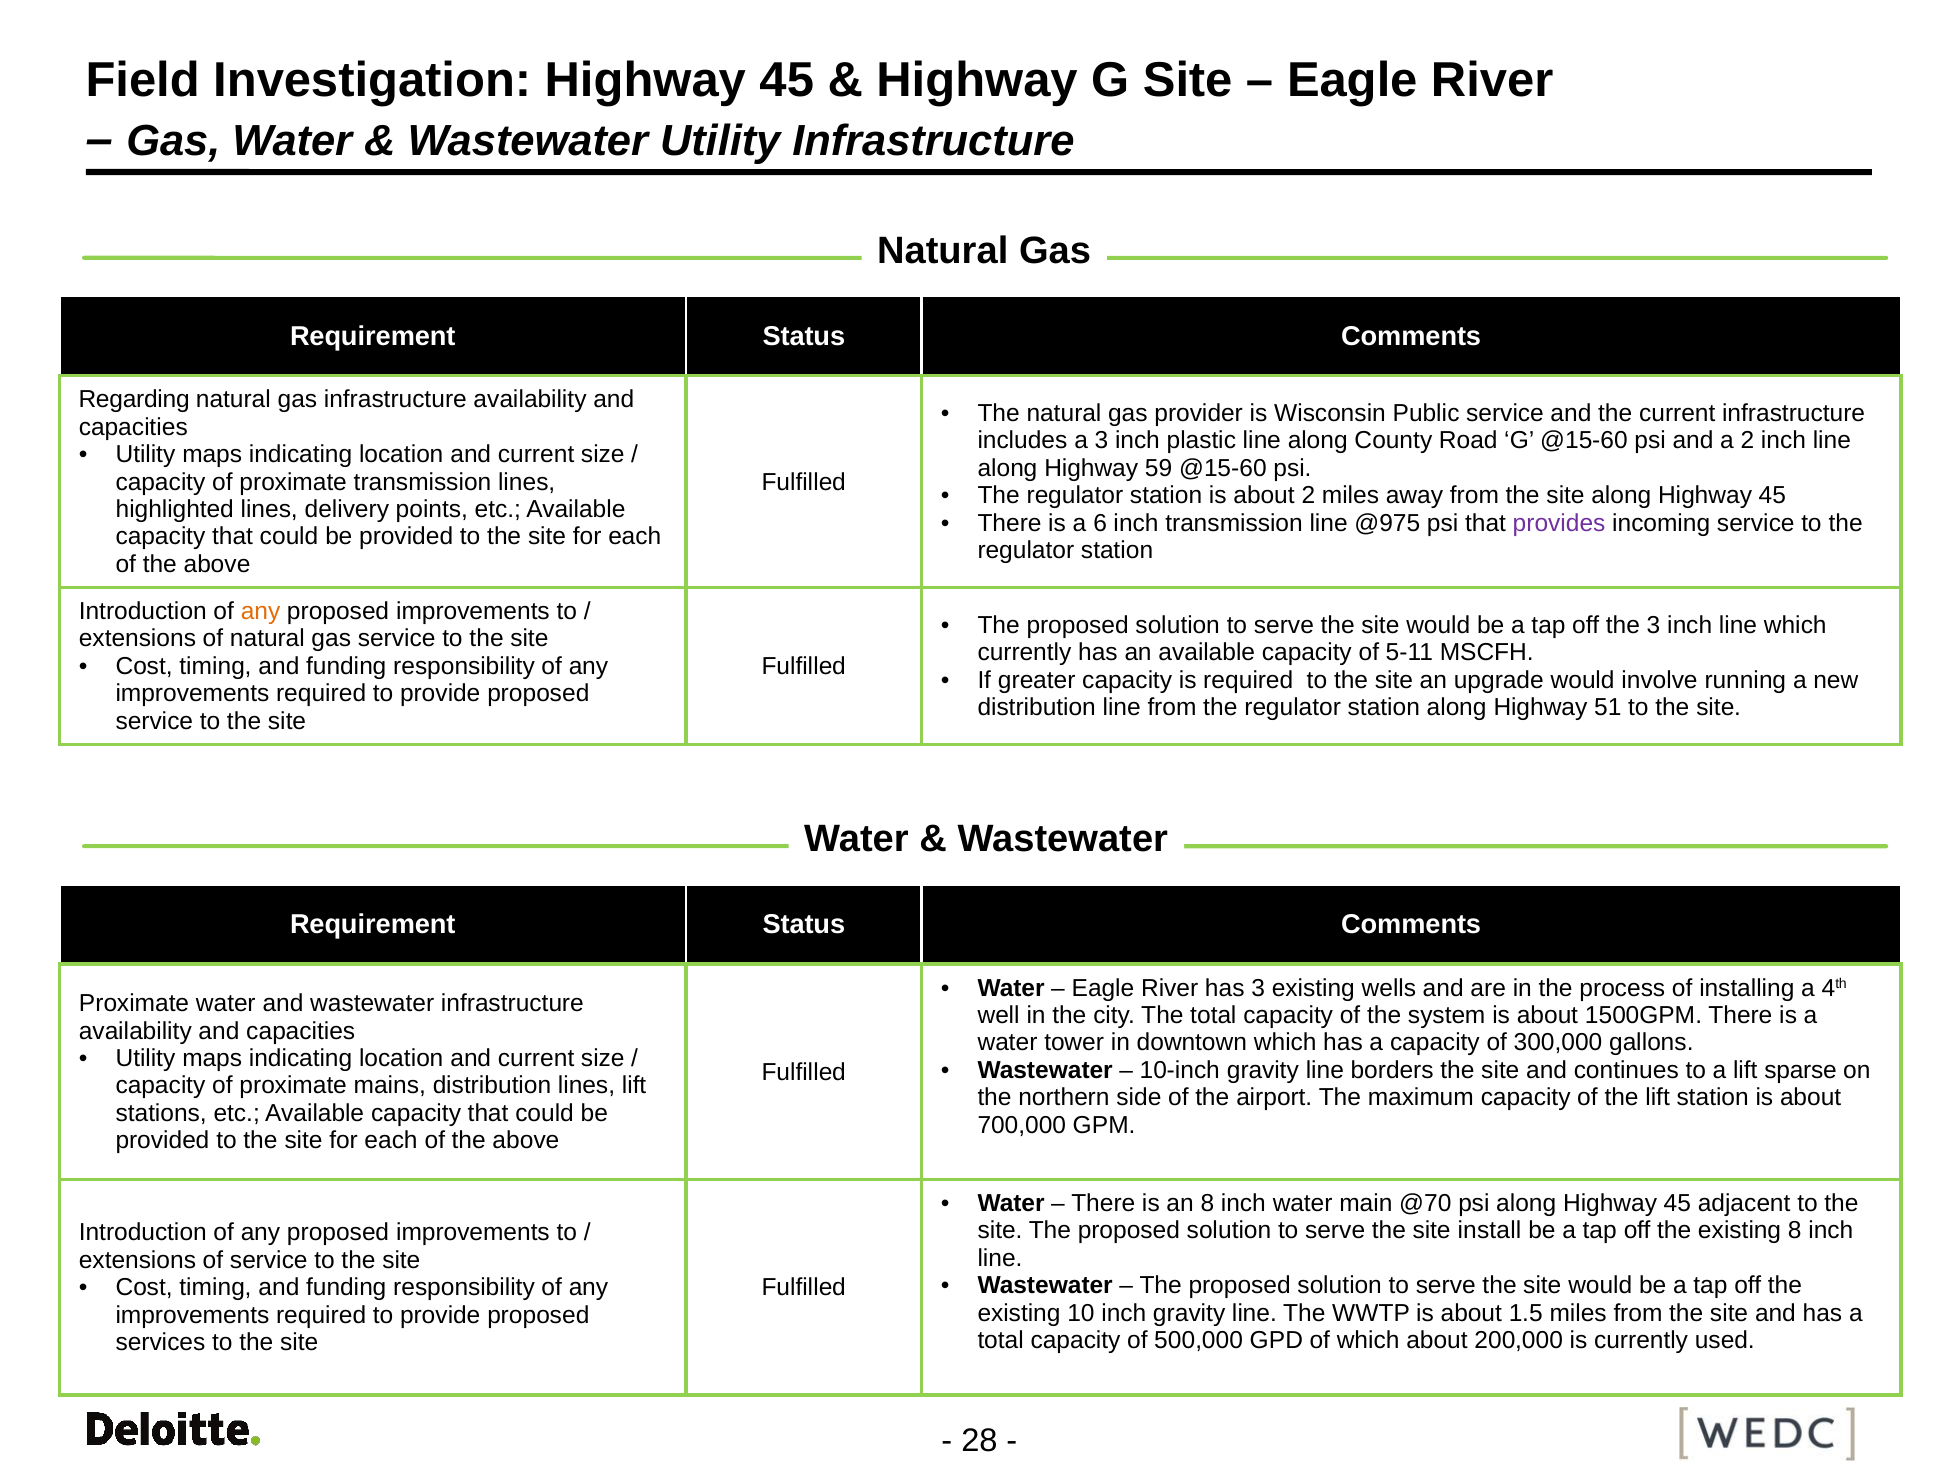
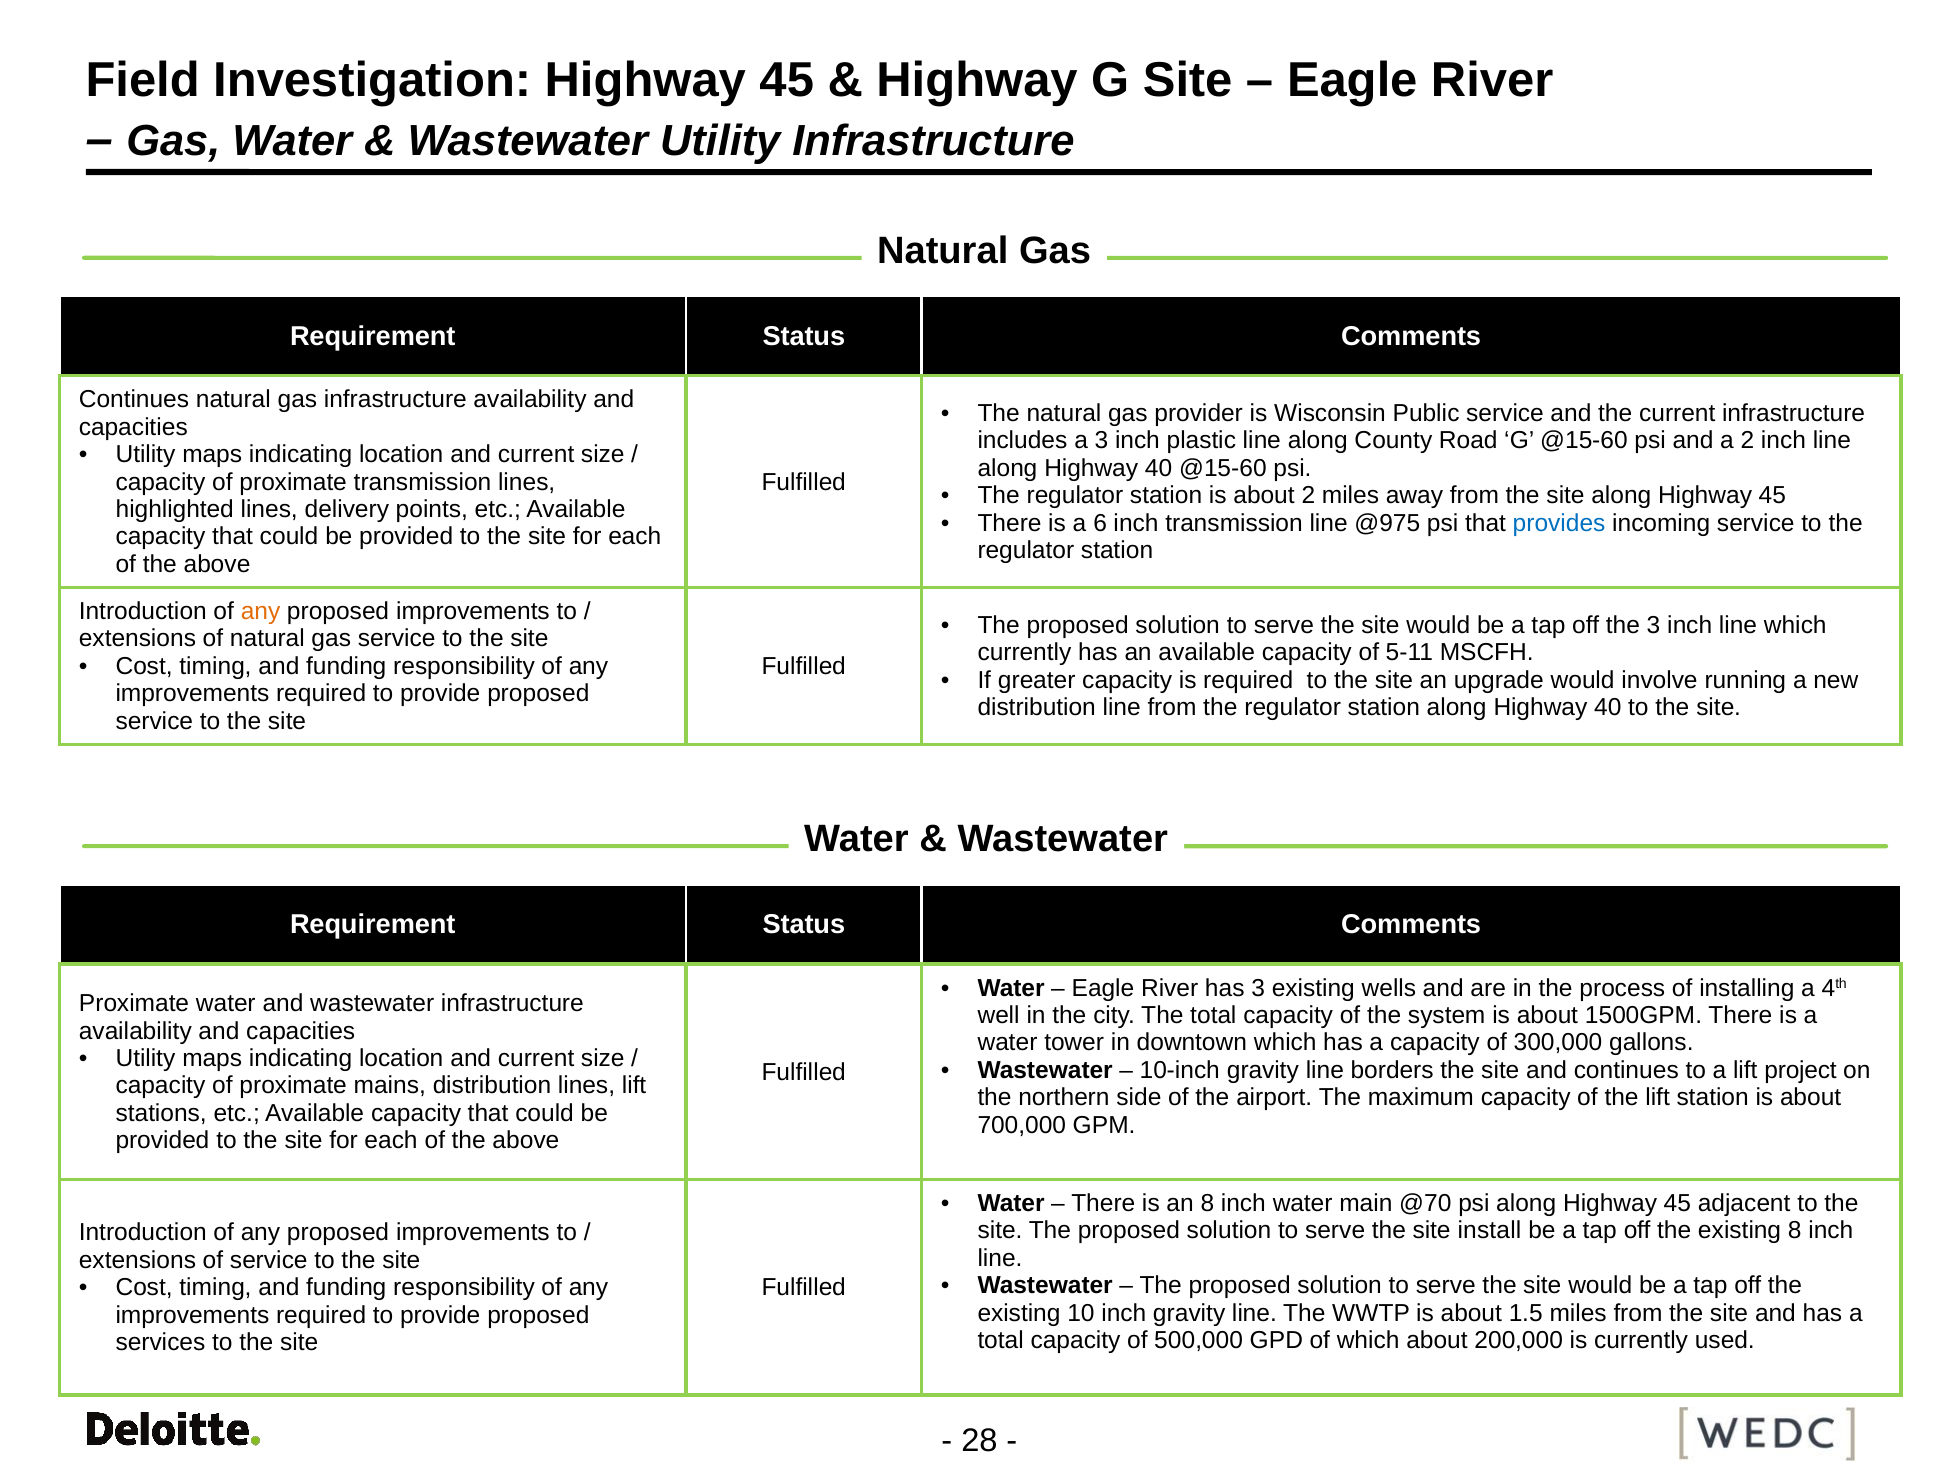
Regarding at (134, 400): Regarding -> Continues
59 at (1159, 468): 59 -> 40
provides colour: purple -> blue
station along Highway 51: 51 -> 40
sparse: sparse -> project
